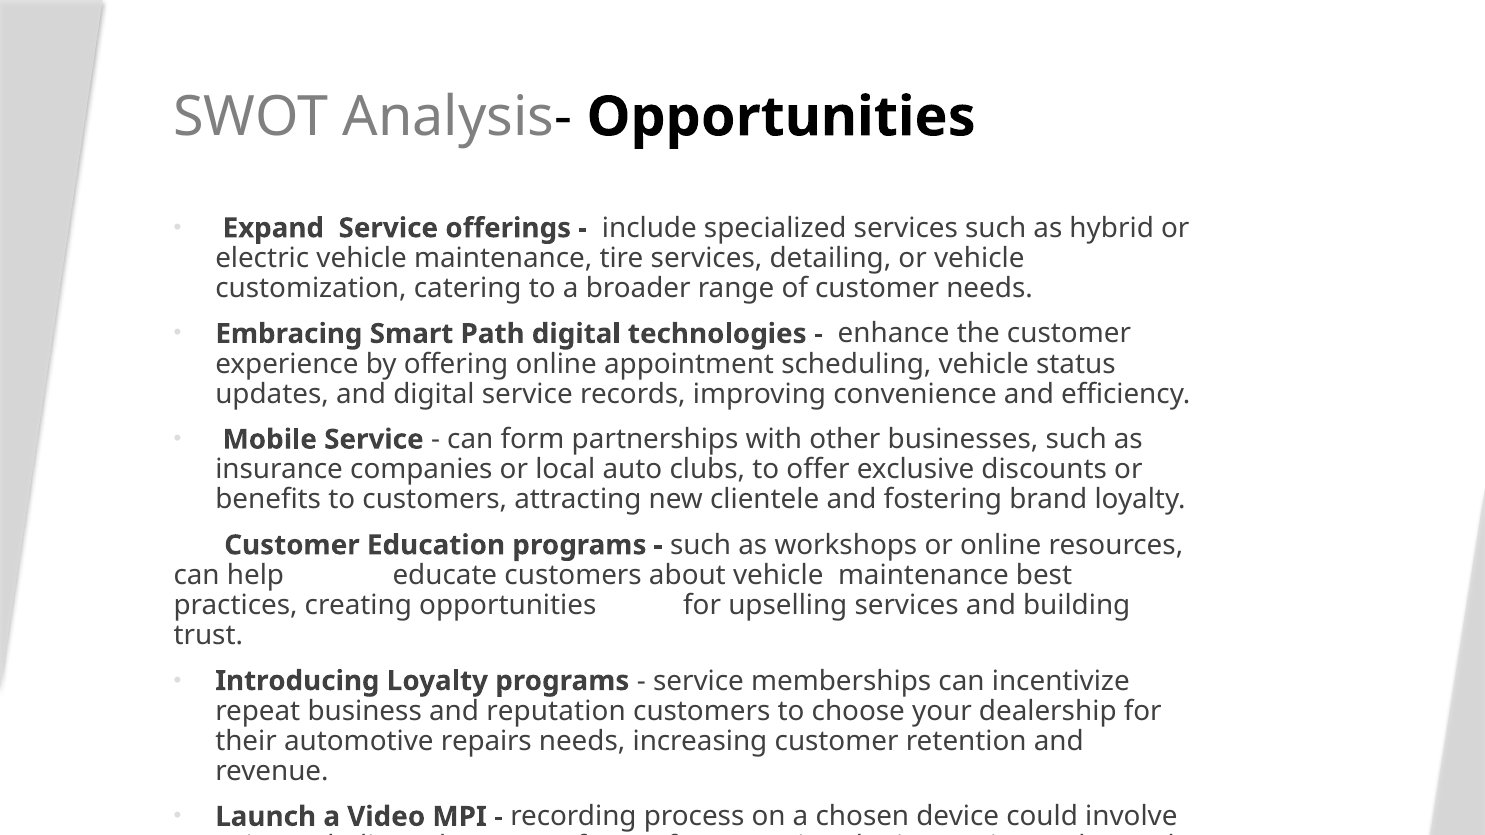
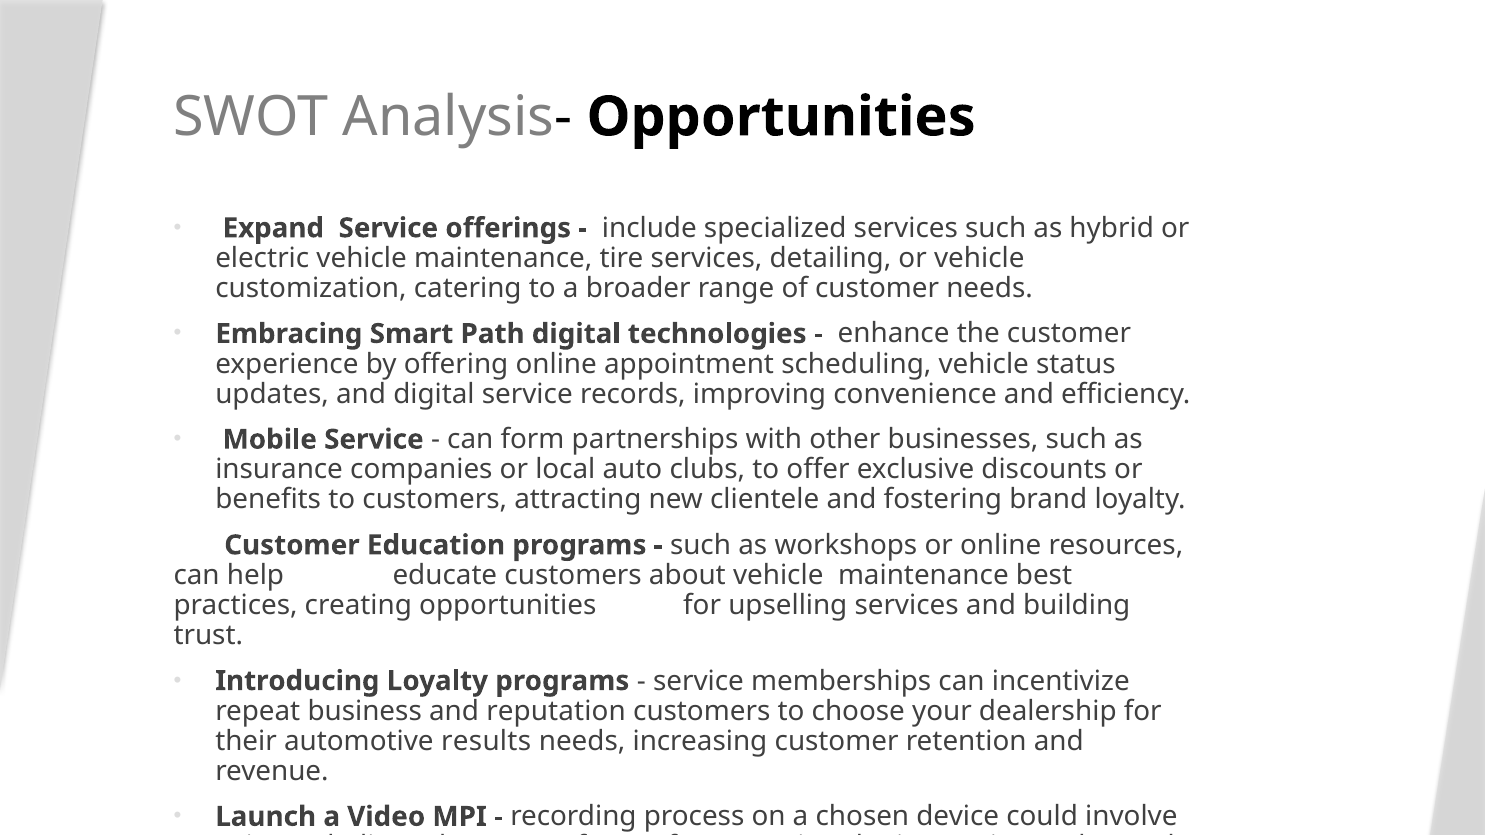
repairs: repairs -> results
